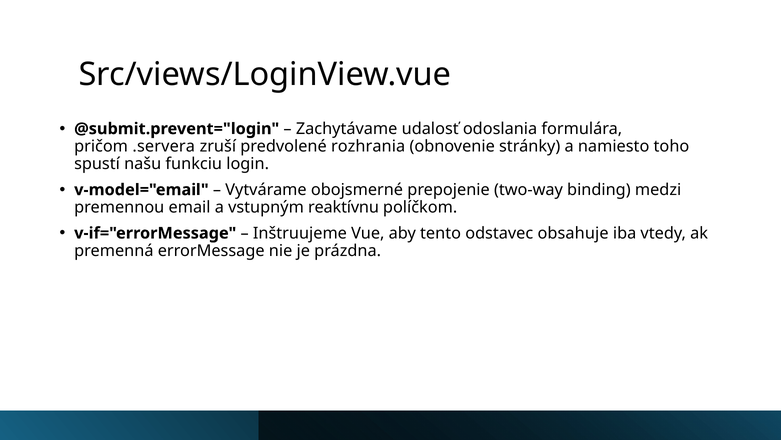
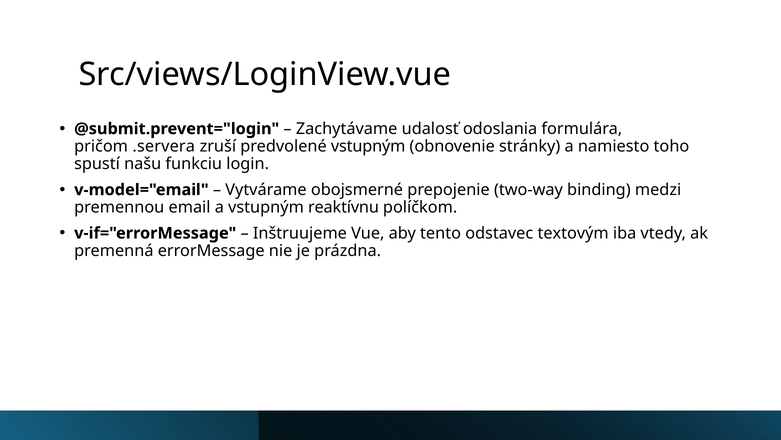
predvolené rozhrania: rozhrania -> vstupným
obsahuje: obsahuje -> textovým
